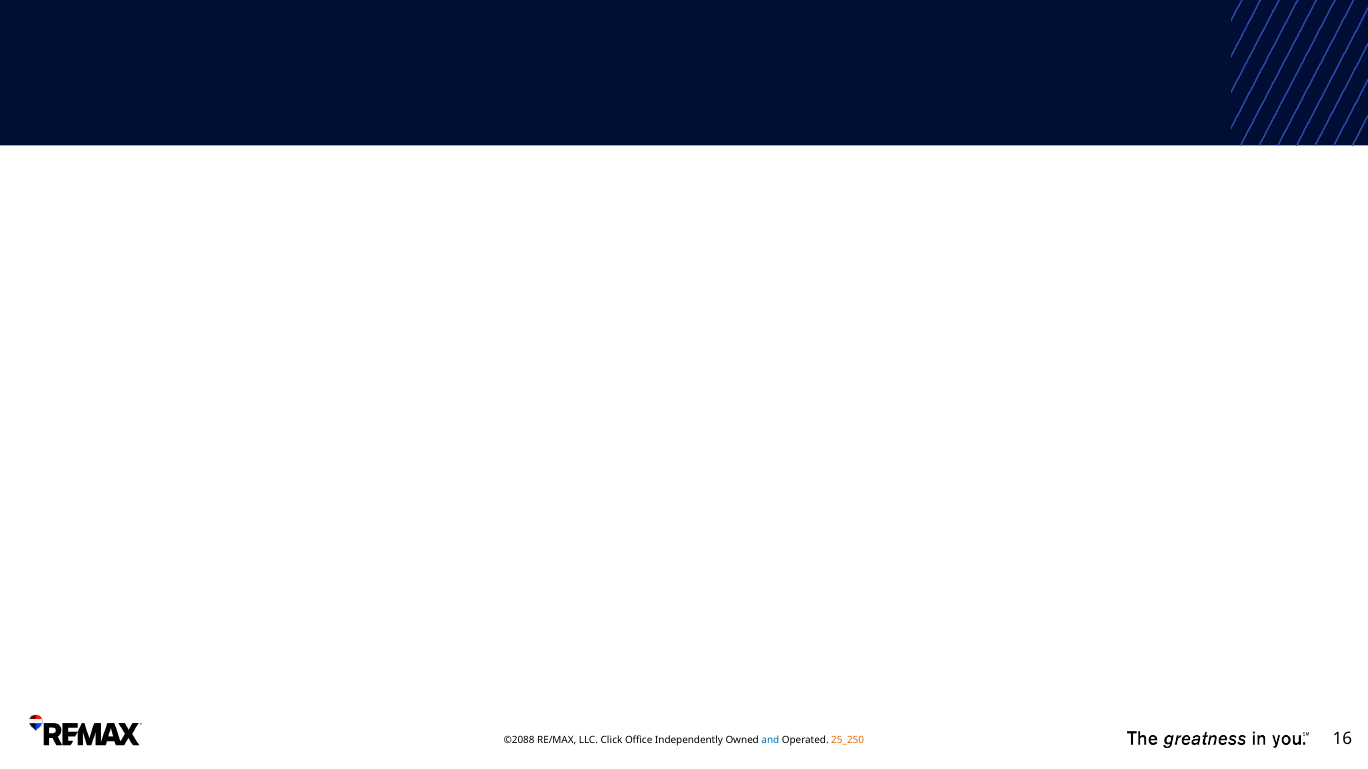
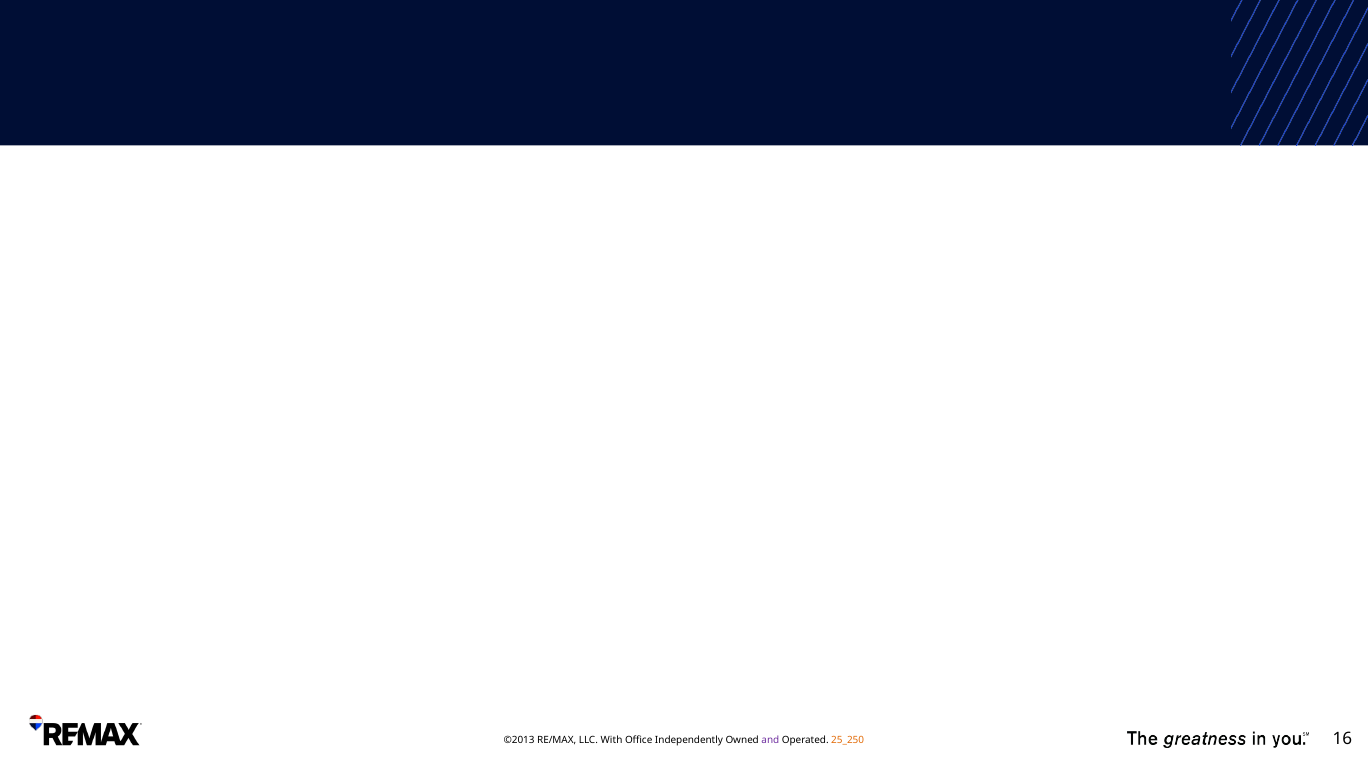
©2088: ©2088 -> ©2013
Click: Click -> With
and colour: blue -> purple
